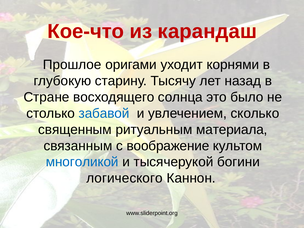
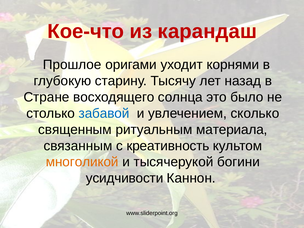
воображение: воображение -> креативность
многоликой colour: blue -> orange
логического: логического -> усидчивости
